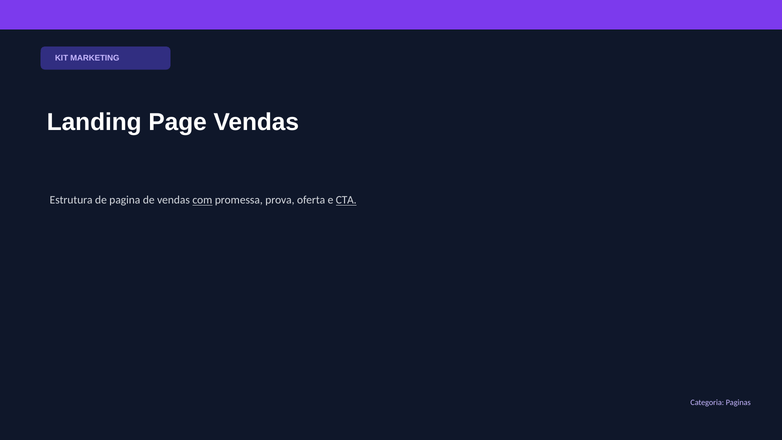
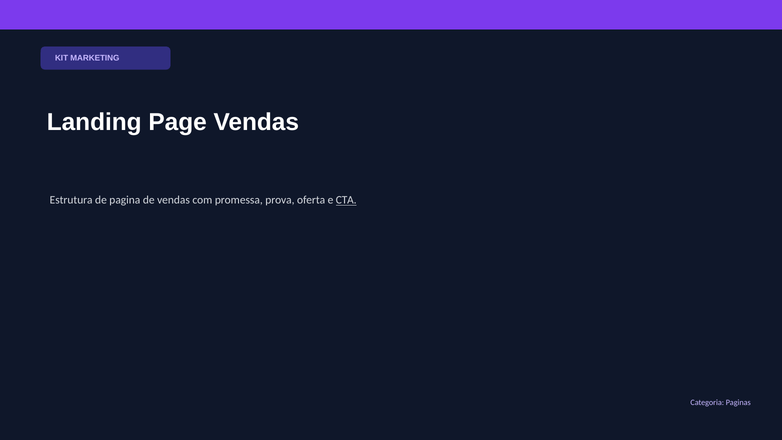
com underline: present -> none
